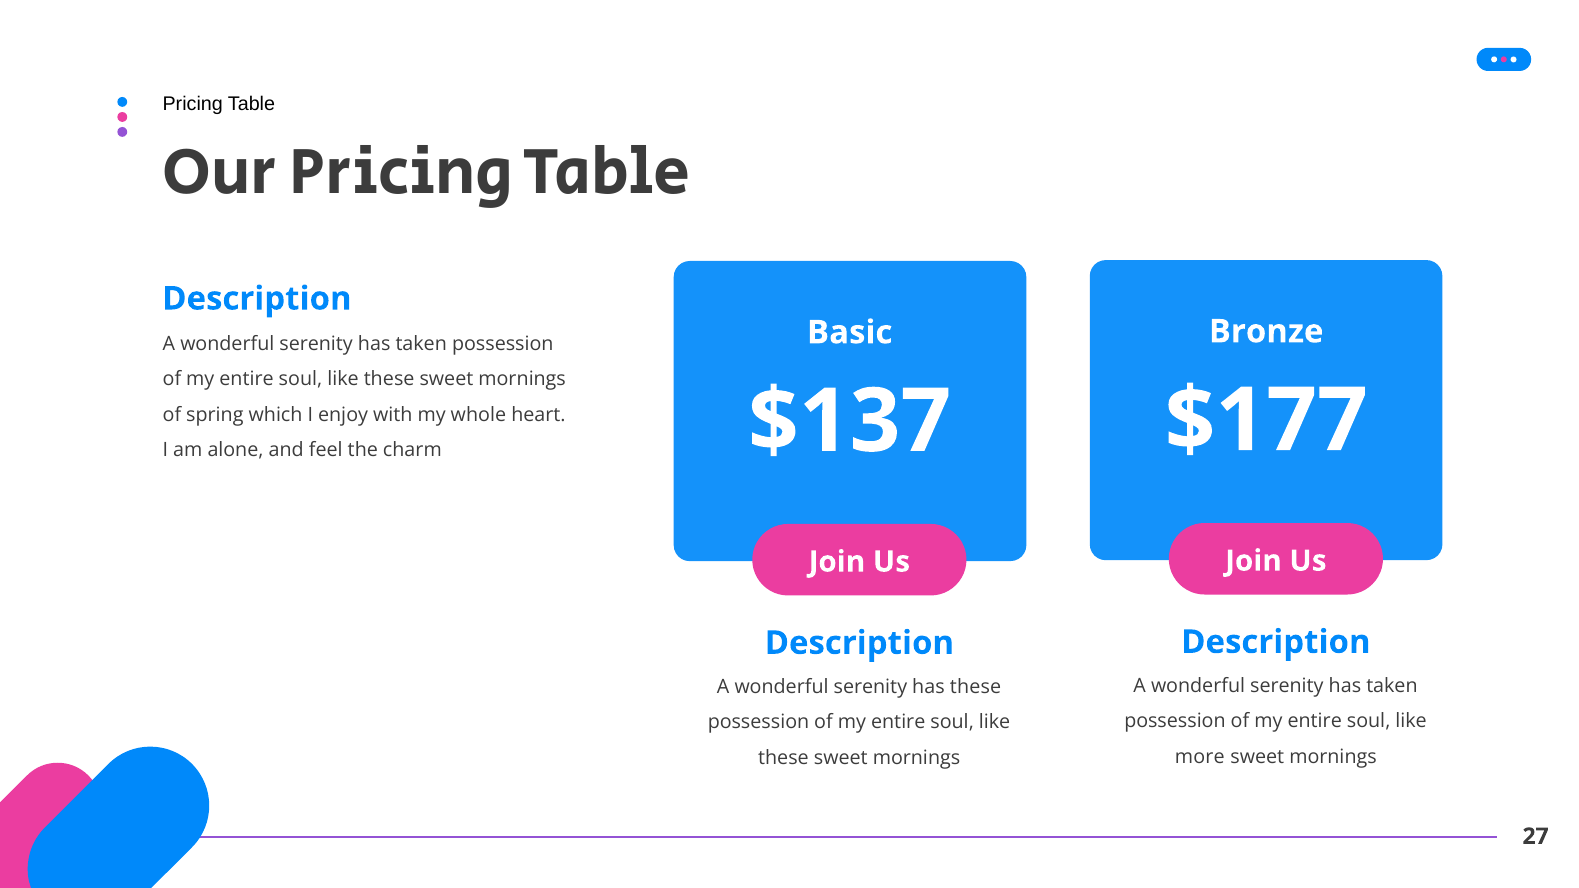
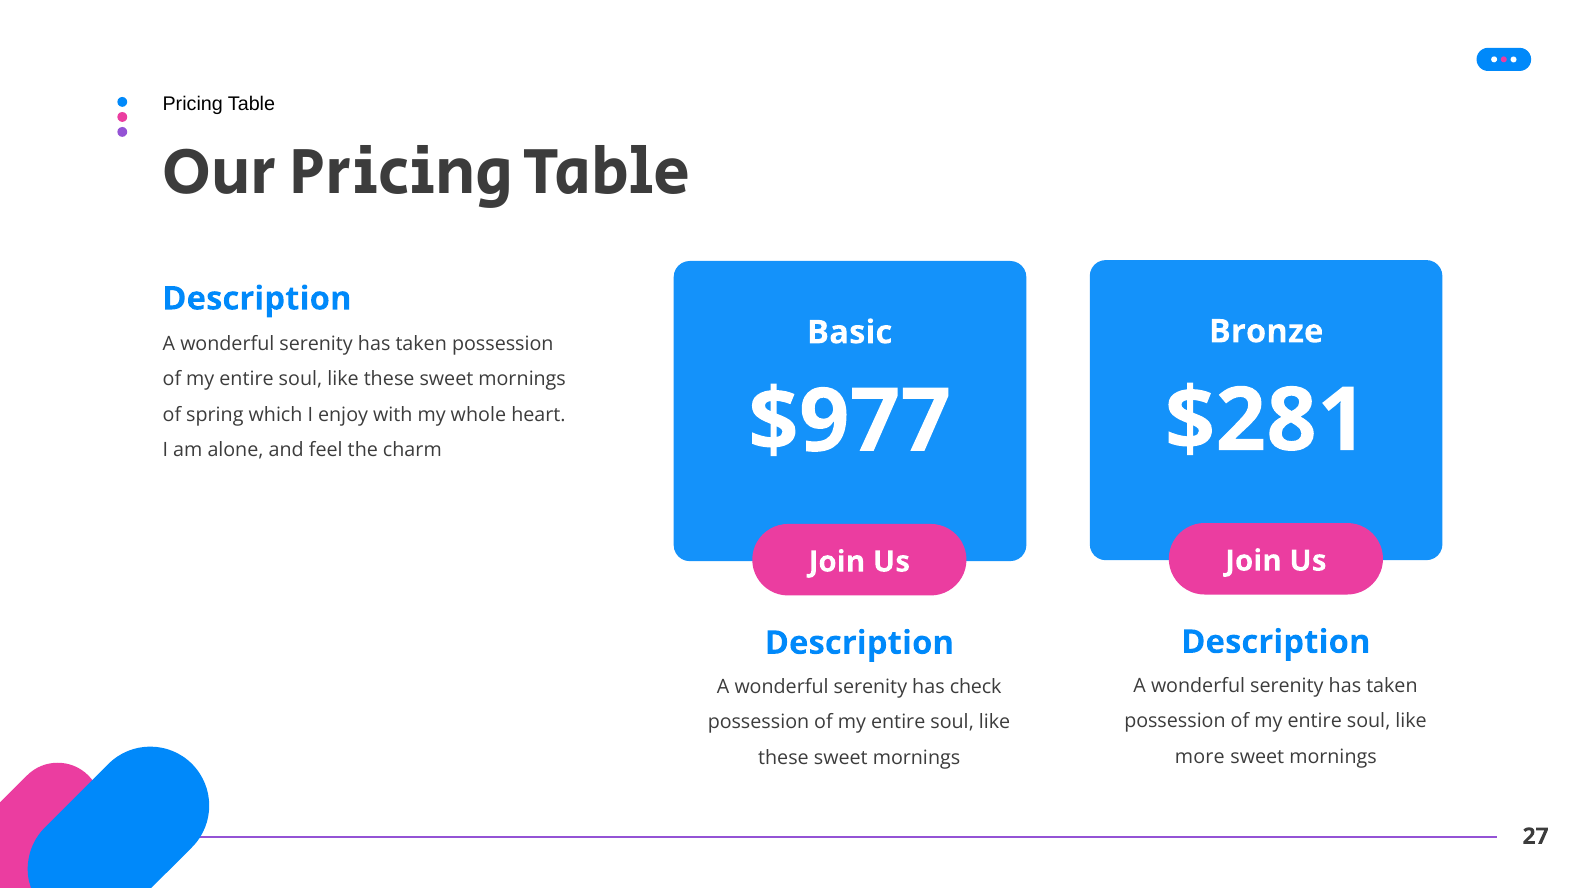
$177: $177 -> $281
$137: $137 -> $977
has these: these -> check
